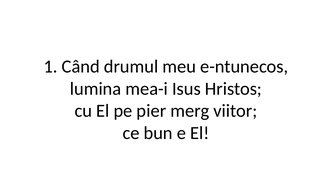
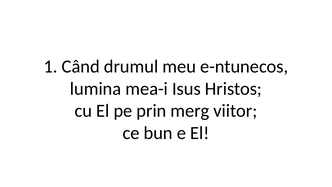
pier: pier -> prin
